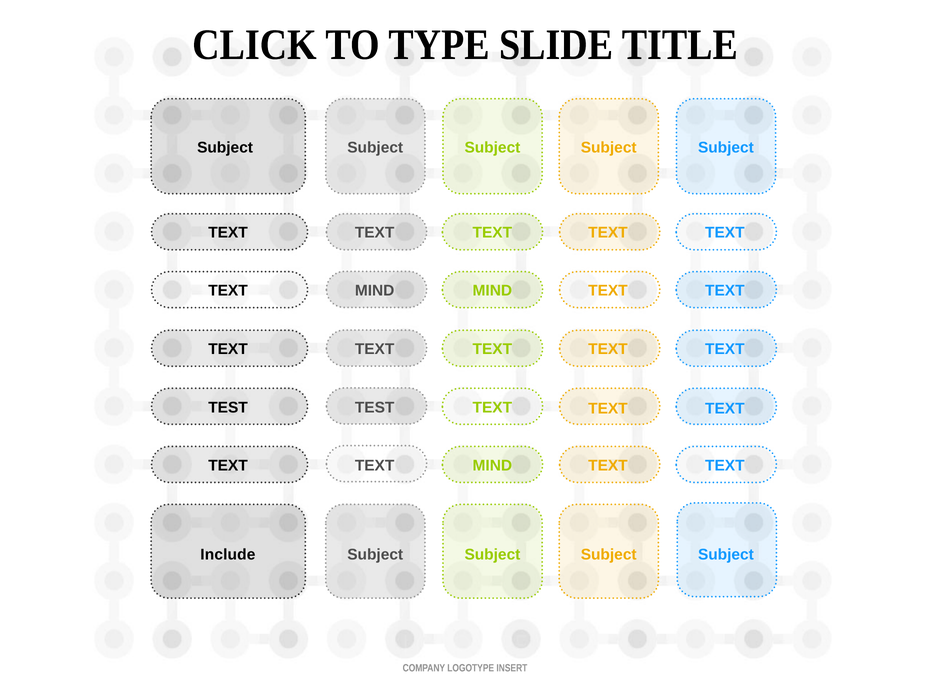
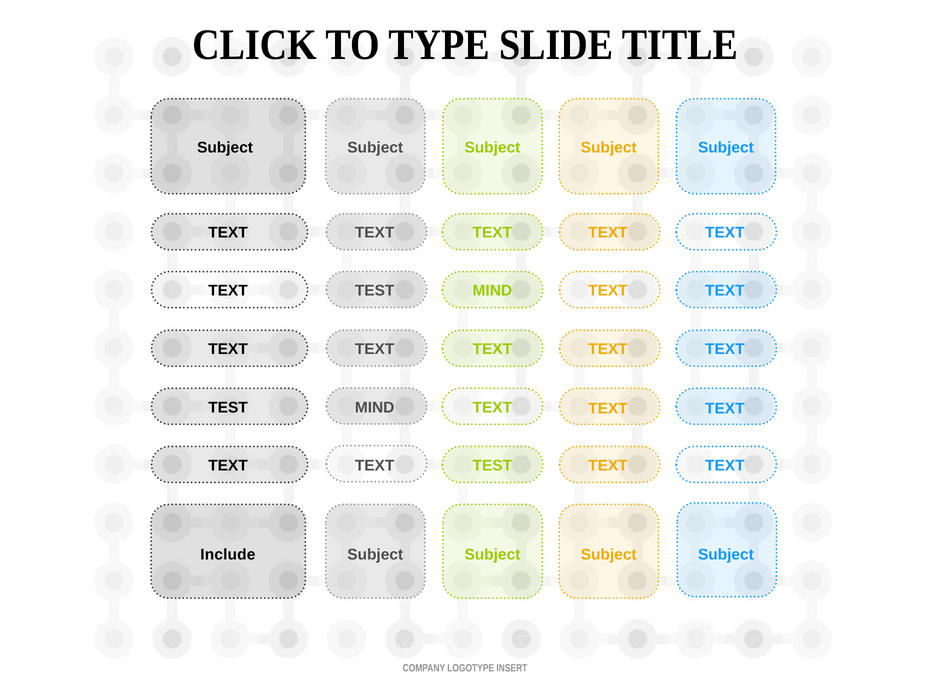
MIND at (375, 290): MIND -> TEST
TEST at (375, 408): TEST -> MIND
MIND at (492, 465): MIND -> TEST
